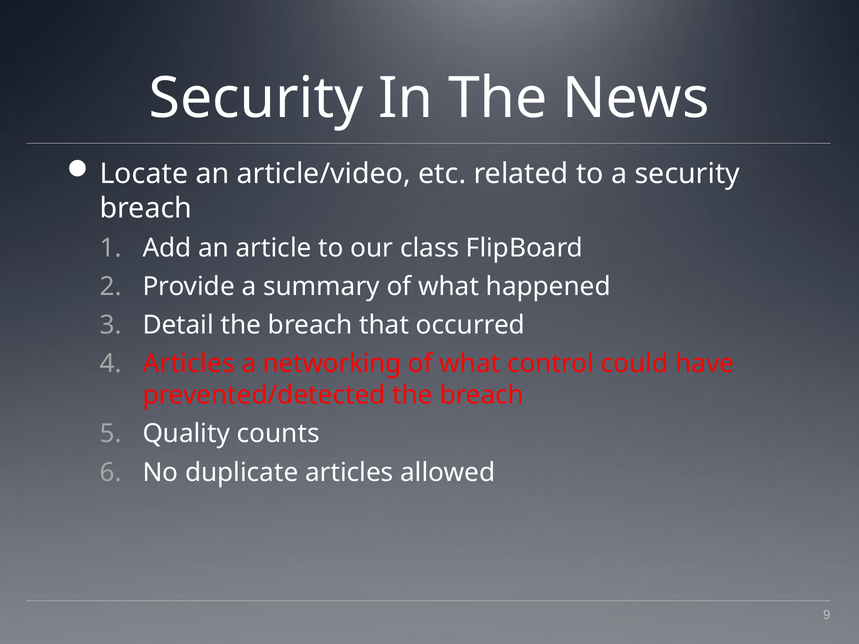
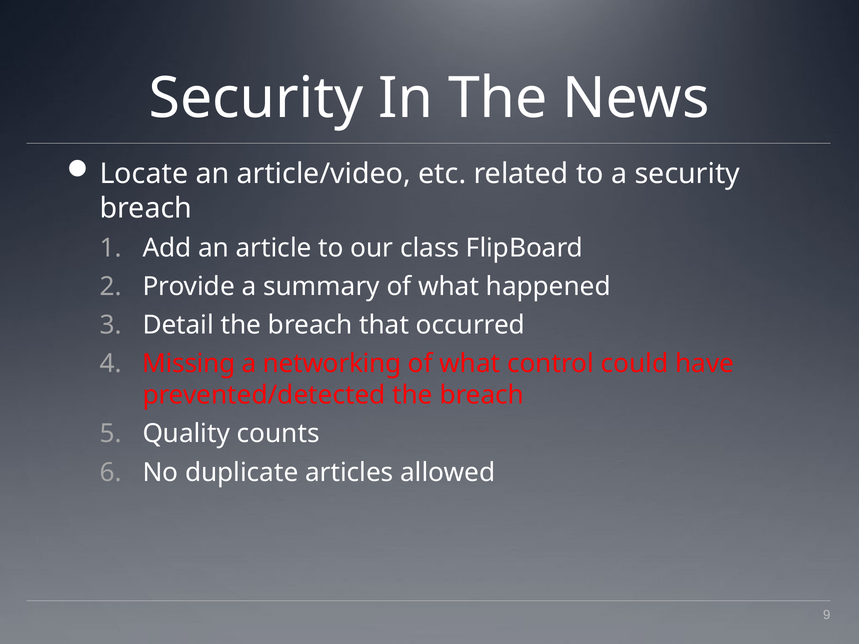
Articles at (189, 364): Articles -> Missing
